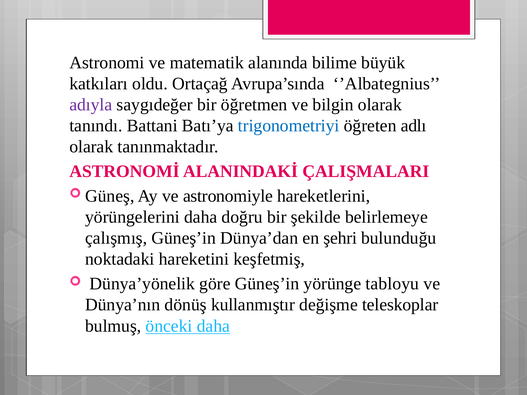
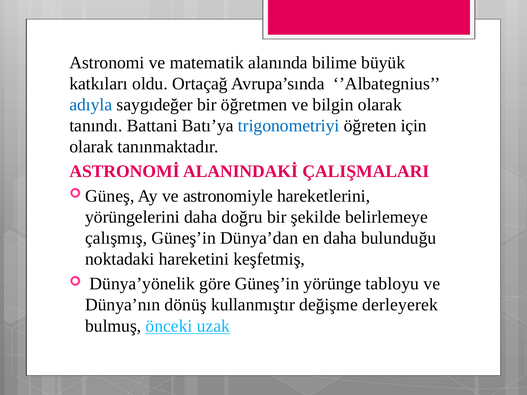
adıyla colour: purple -> blue
adlı: adlı -> için
en şehri: şehri -> daha
teleskoplar: teleskoplar -> derleyerek
önceki daha: daha -> uzak
